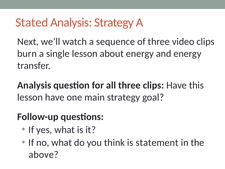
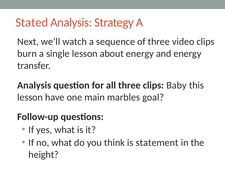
clips Have: Have -> Baby
main strategy: strategy -> marbles
above: above -> height
